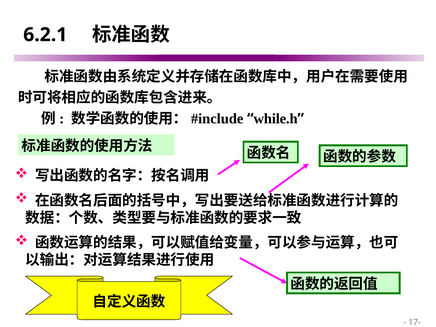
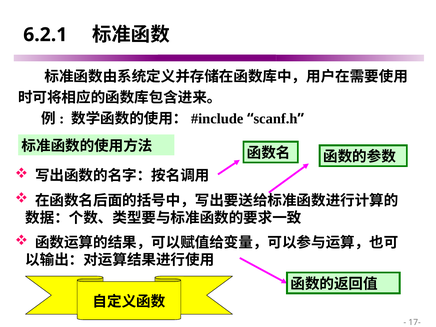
while.h: while.h -> scanf.h
